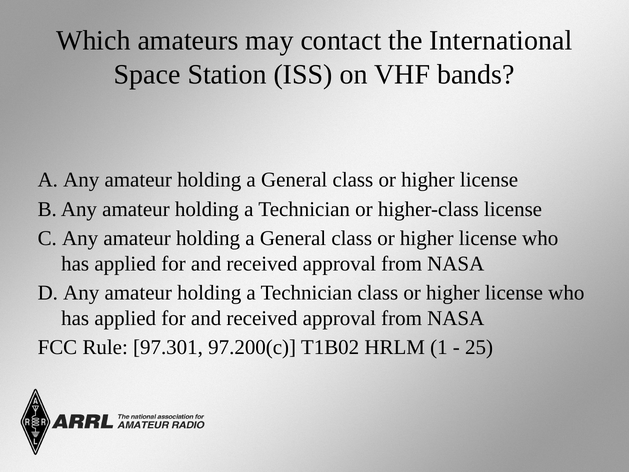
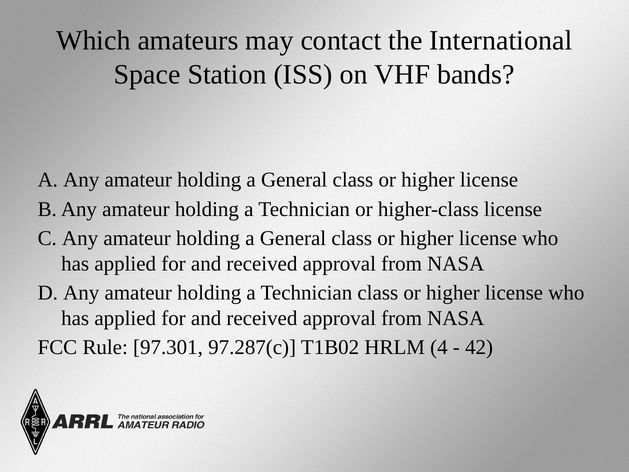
97.200(c: 97.200(c -> 97.287(c
1: 1 -> 4
25: 25 -> 42
